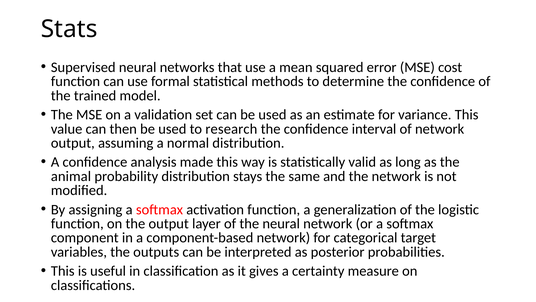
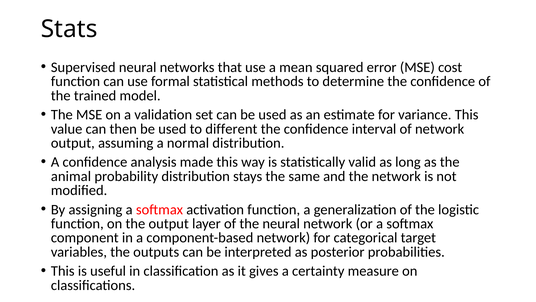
research: research -> different
